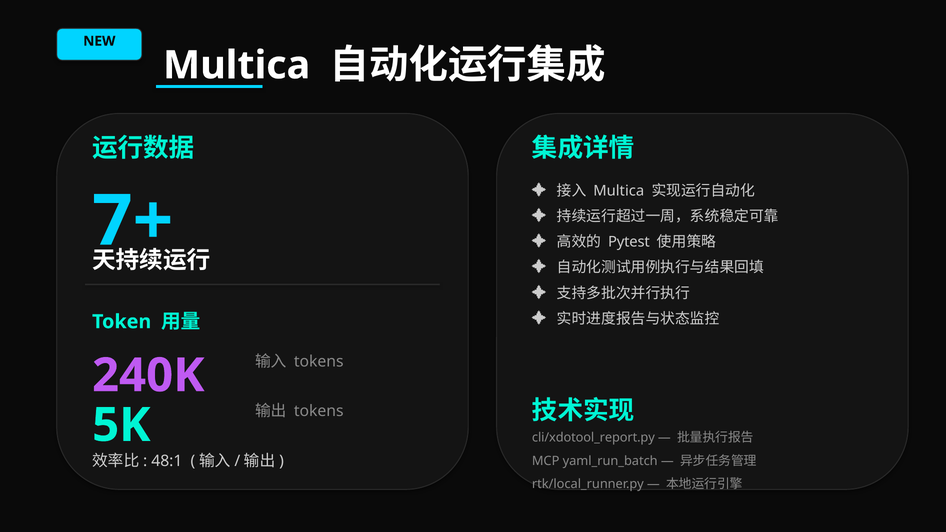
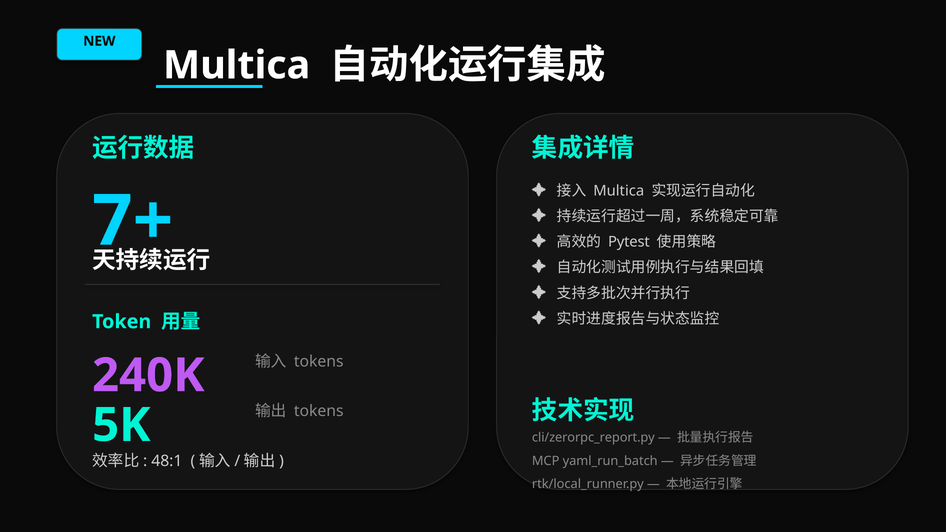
cli/xdotool_report.py: cli/xdotool_report.py -> cli/zerorpc_report.py
